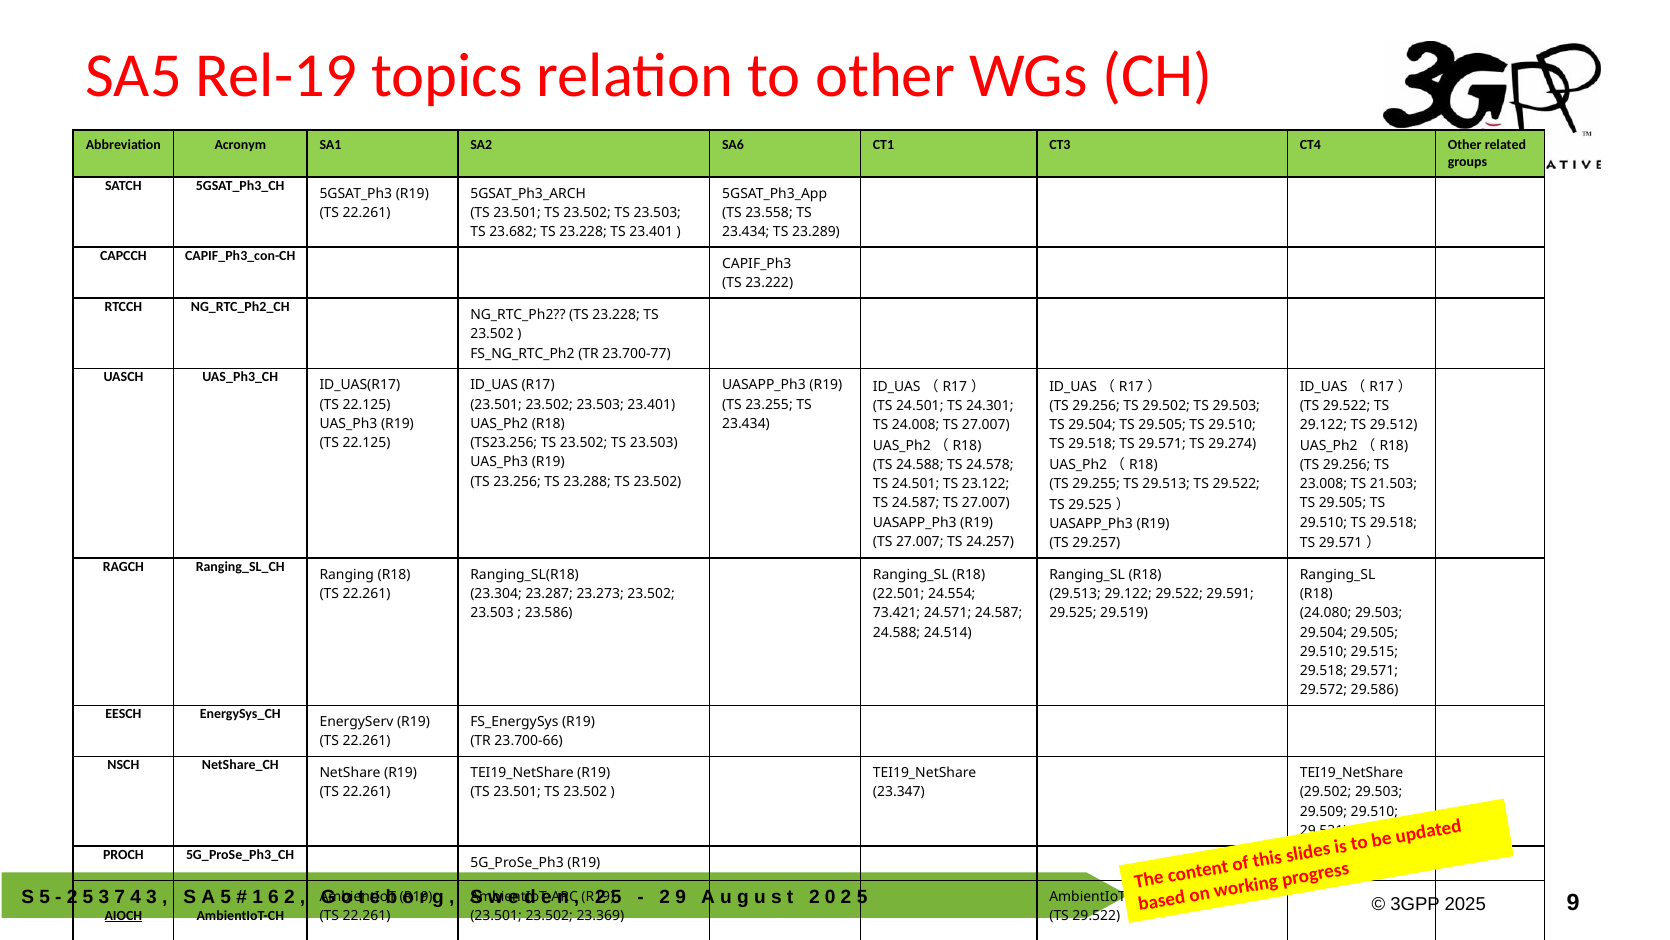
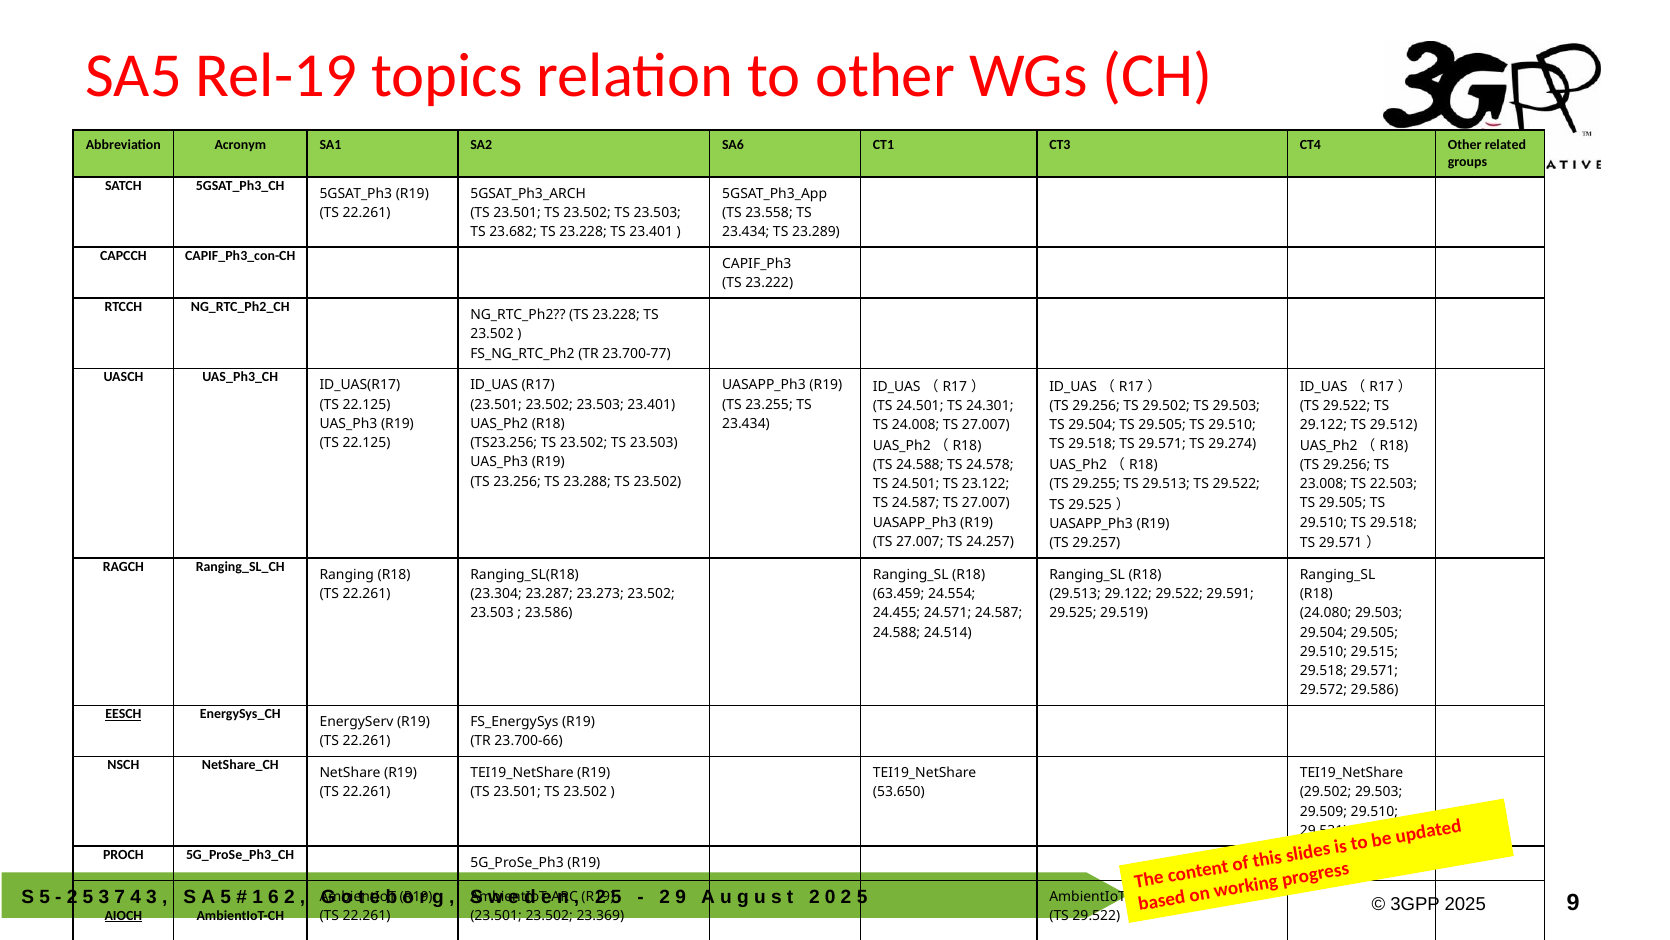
21.503: 21.503 -> 22.503
22.501: 22.501 -> 63.459
73.421: 73.421 -> 24.455
EESCH underline: none -> present
23.347: 23.347 -> 53.650
